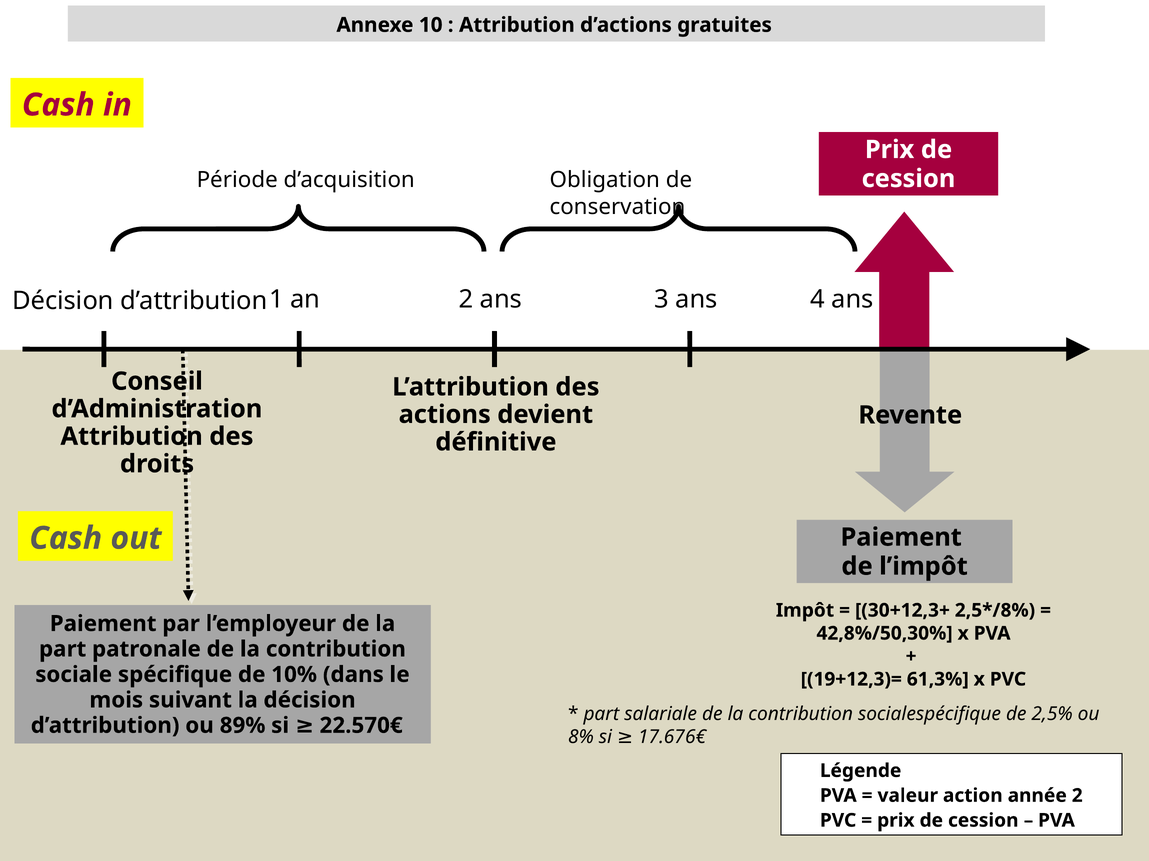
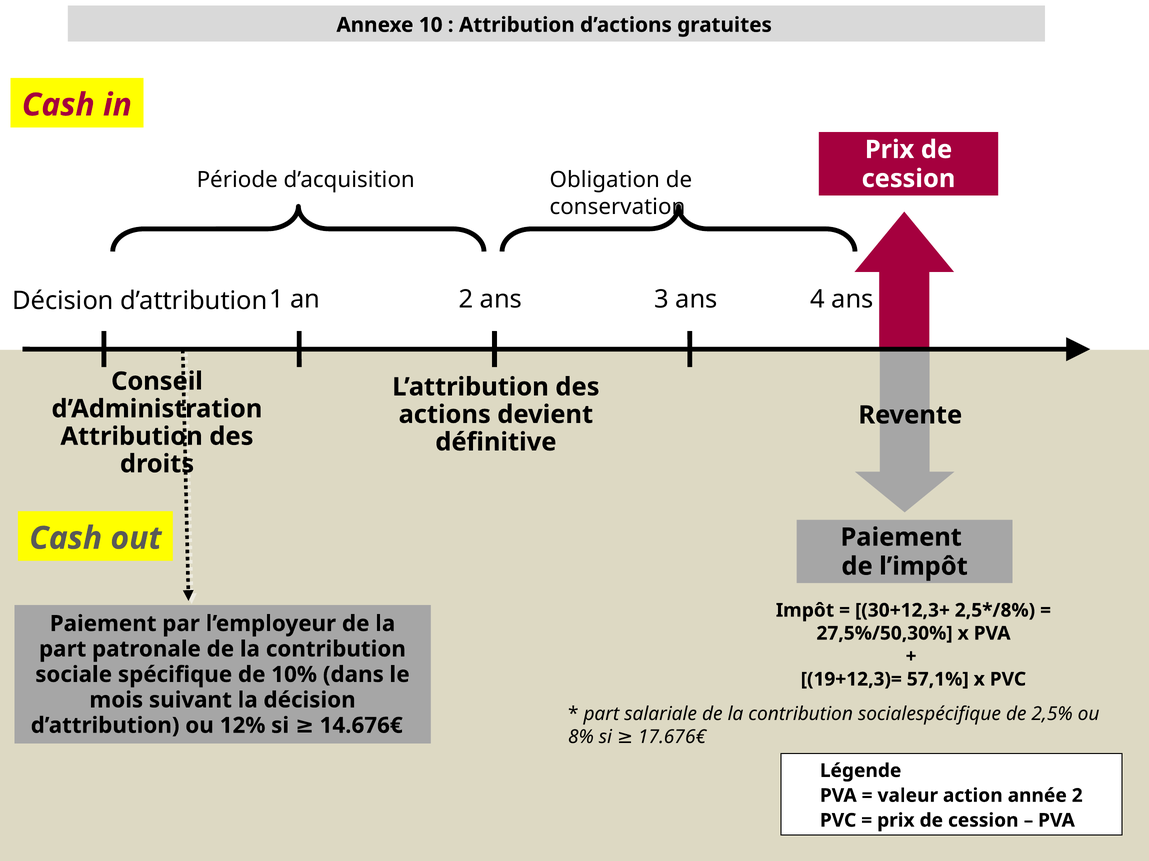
42,8%/50,30%: 42,8%/50,30% -> 27,5%/50,30%
61,3%: 61,3% -> 57,1%
89%: 89% -> 12%
22.570€: 22.570€ -> 14.676€
